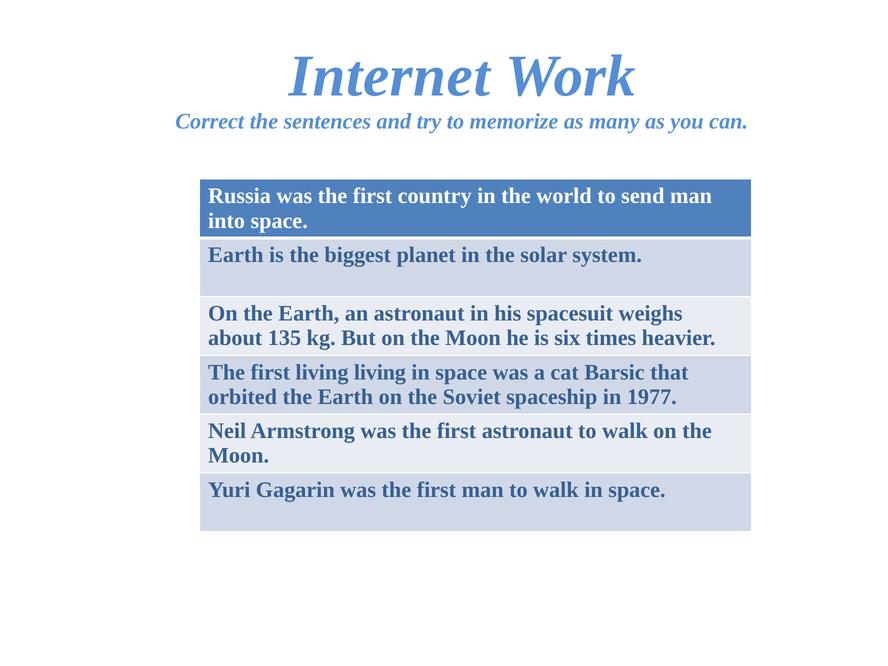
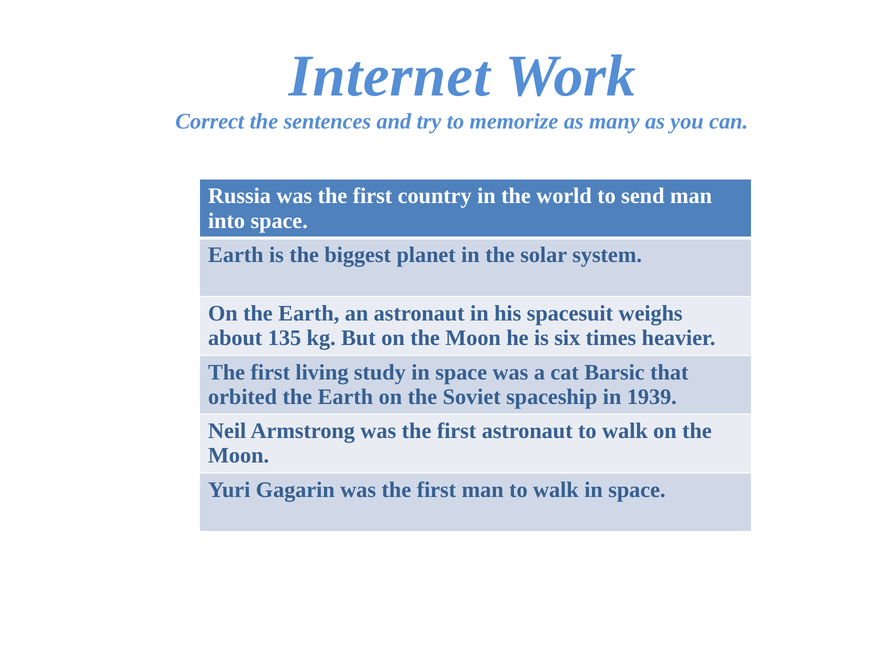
living living: living -> study
1977: 1977 -> 1939
